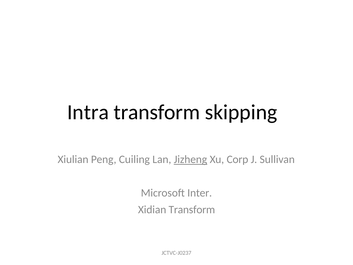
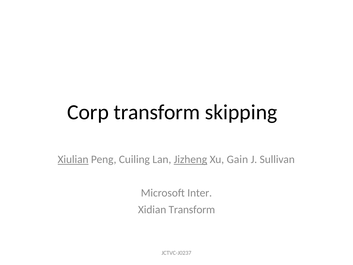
Intra: Intra -> Corp
Xiulian underline: none -> present
Corp: Corp -> Gain
